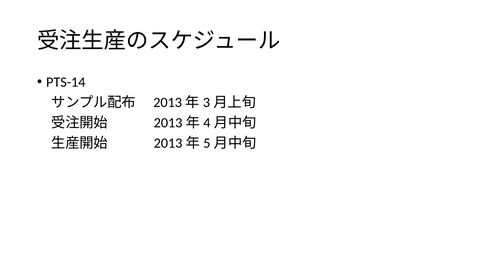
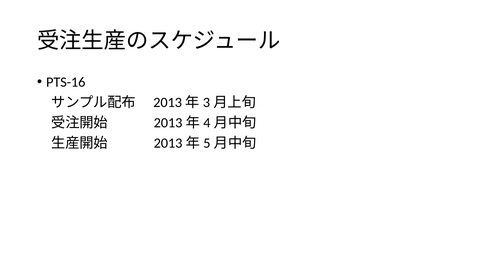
PTS-14: PTS-14 -> PTS-16
